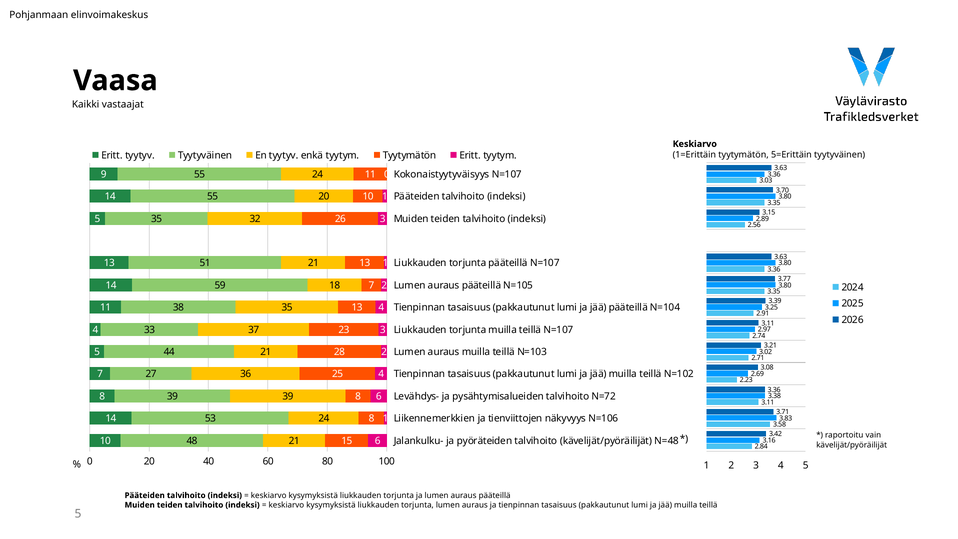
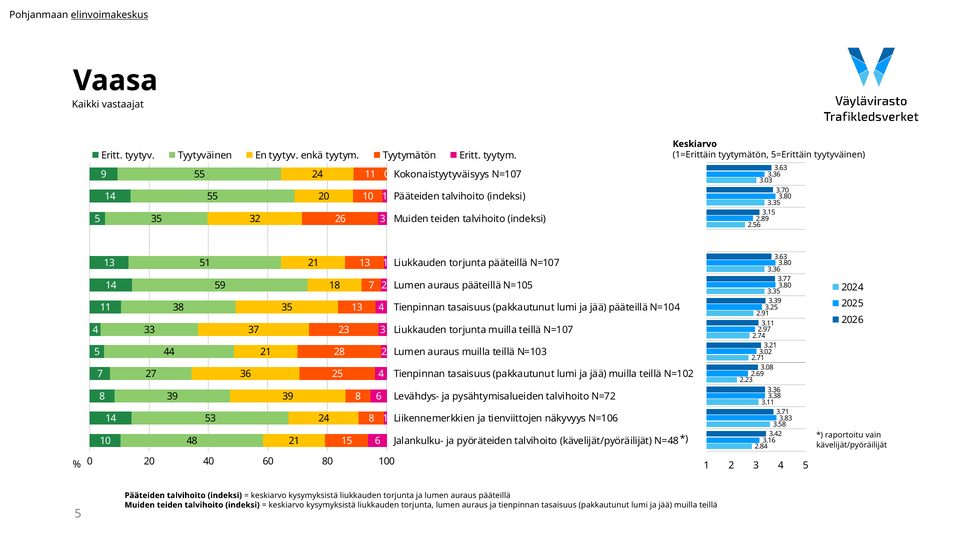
elinvoimakeskus underline: none -> present
